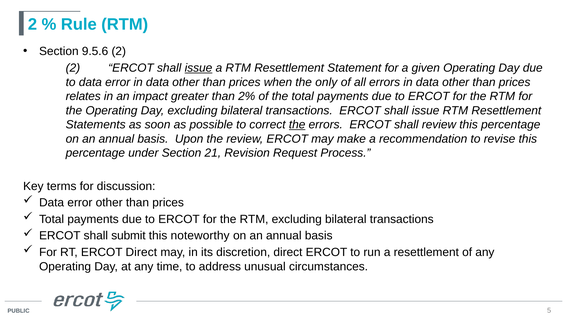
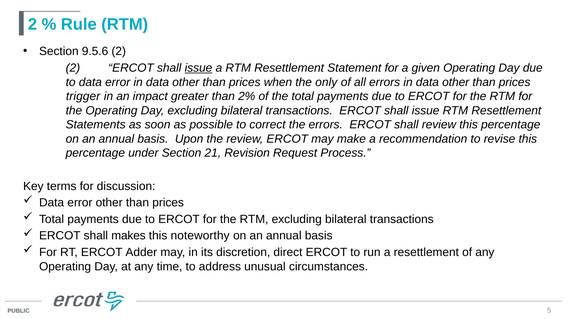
relates: relates -> trigger
the at (297, 125) underline: present -> none
submit: submit -> makes
ERCOT Direct: Direct -> Adder
